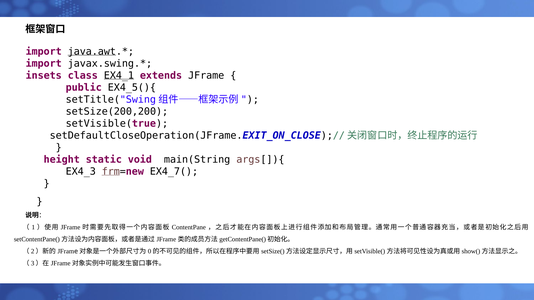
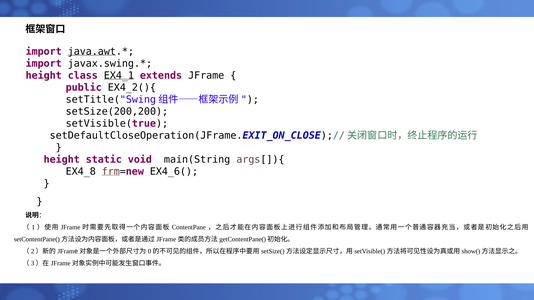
insets at (44, 76): insets -> height
EX4_5(){: EX4_5(){ -> EX4_2(){
EX4_3: EX4_3 -> EX4_8
EX4_7(: EX4_7( -> EX4_6(
